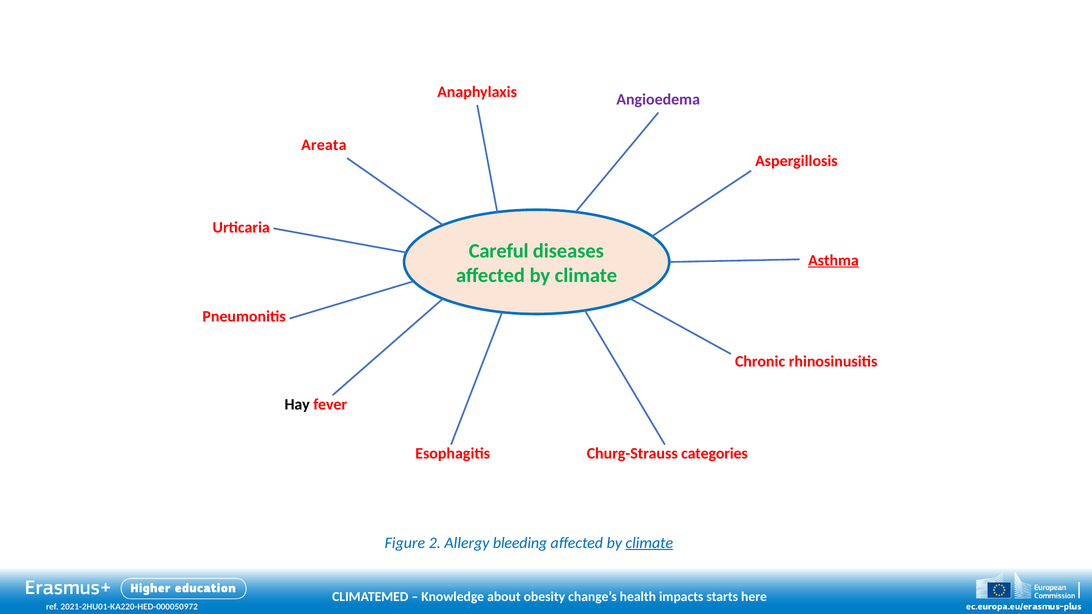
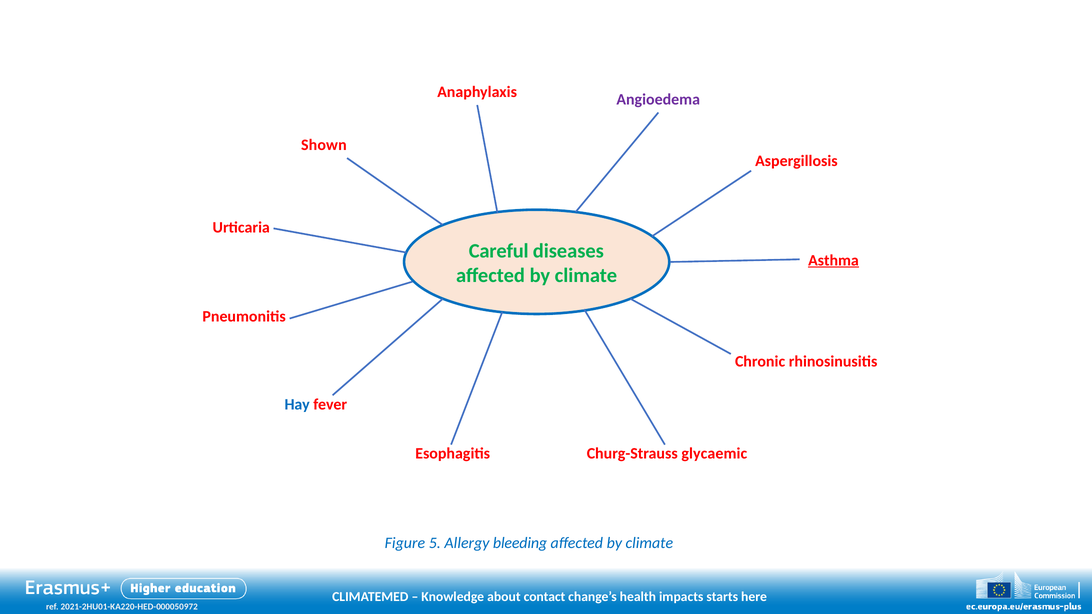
Areata: Areata -> Shown
Hay colour: black -> blue
categories: categories -> glycaemic
2: 2 -> 5
climate at (649, 543) underline: present -> none
obesity: obesity -> contact
